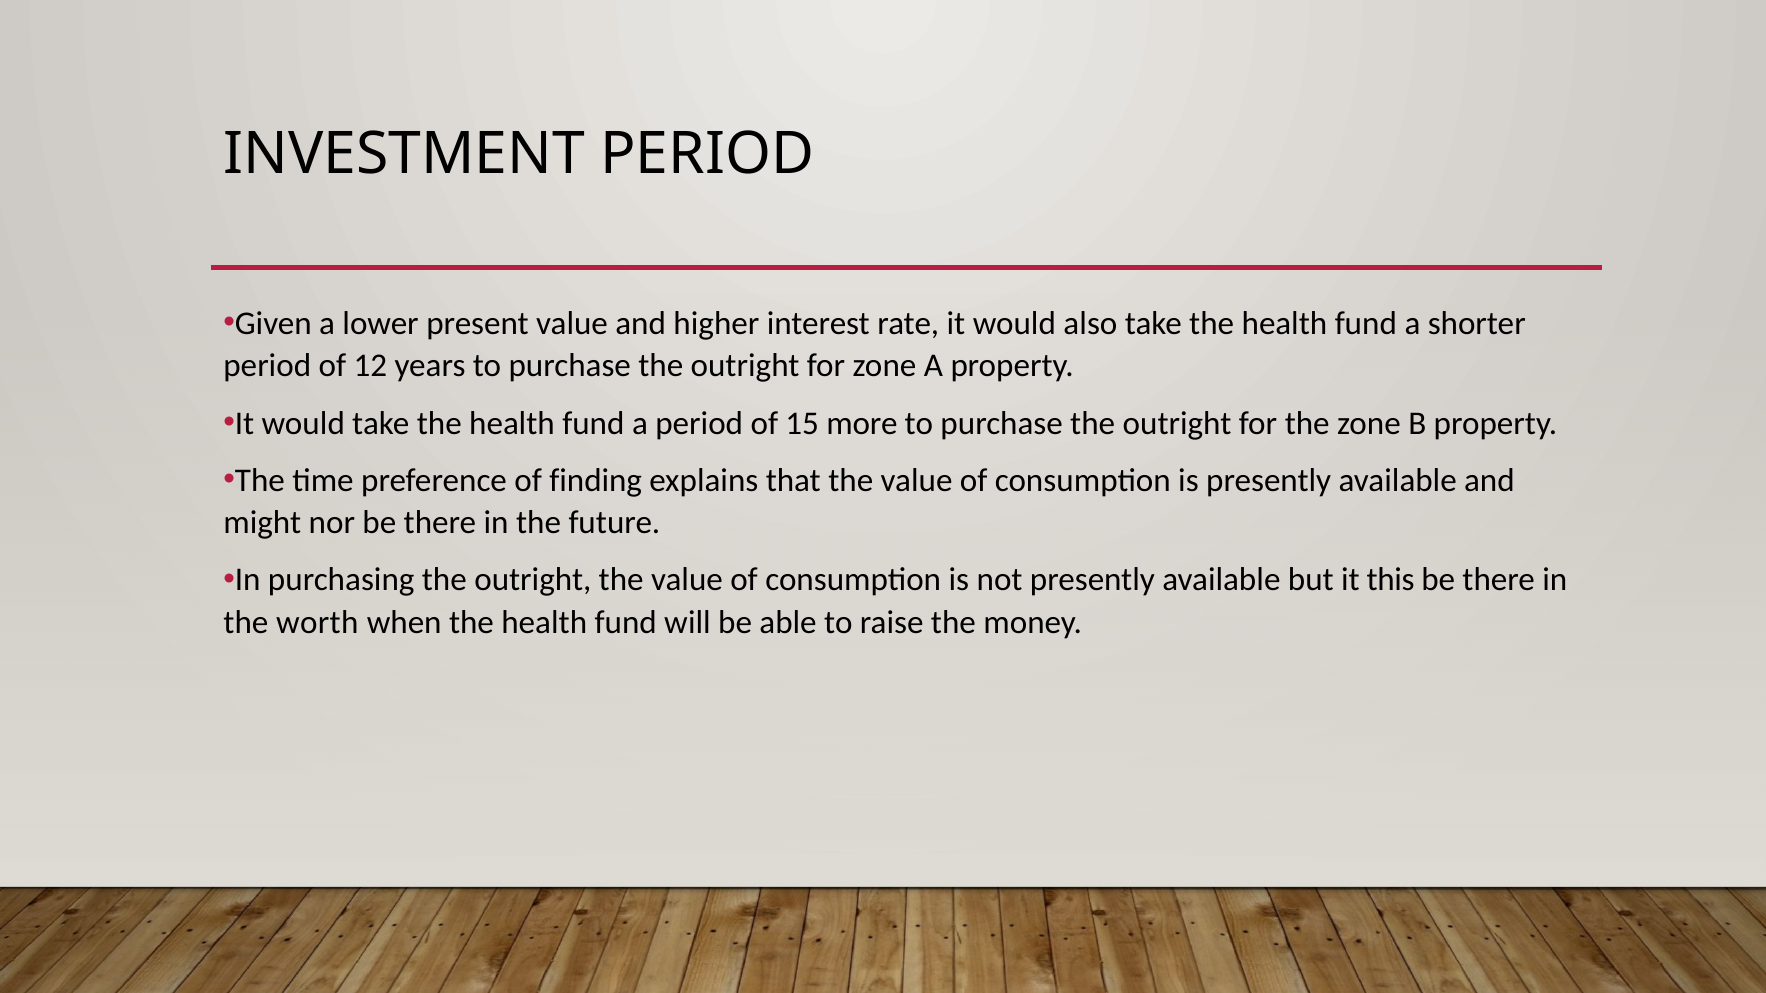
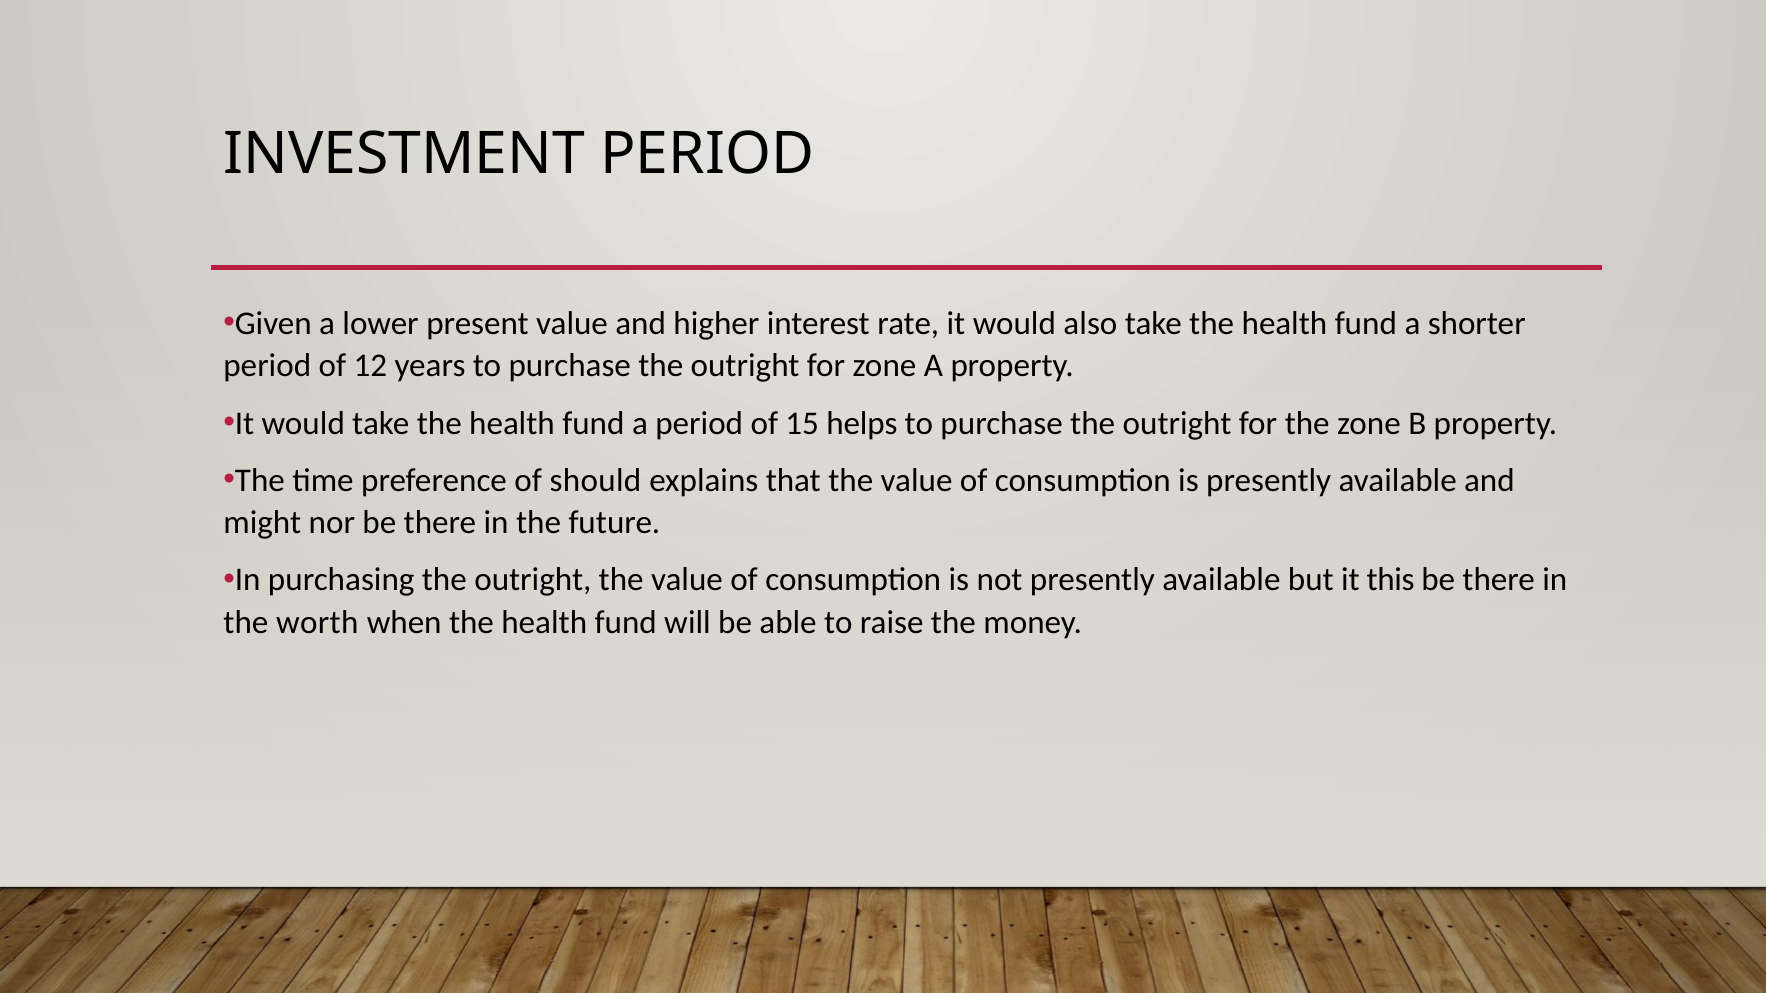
more: more -> helps
finding: finding -> should
